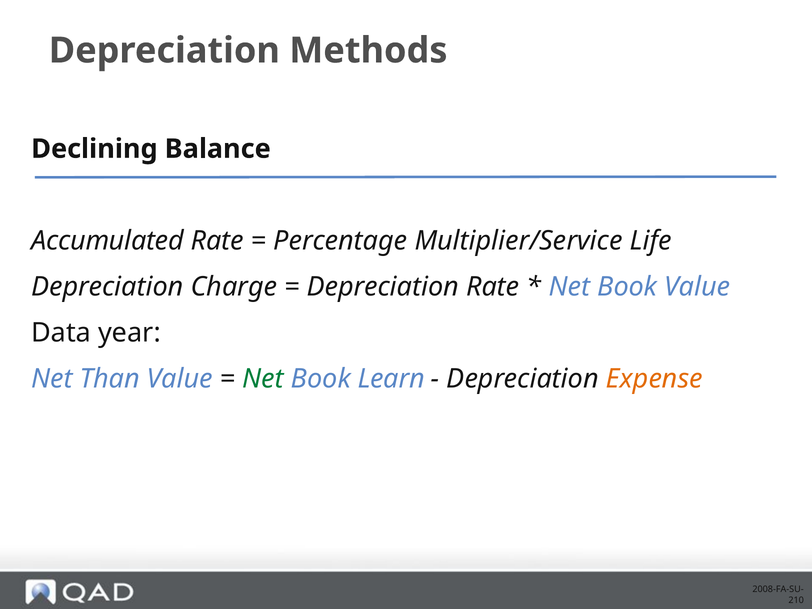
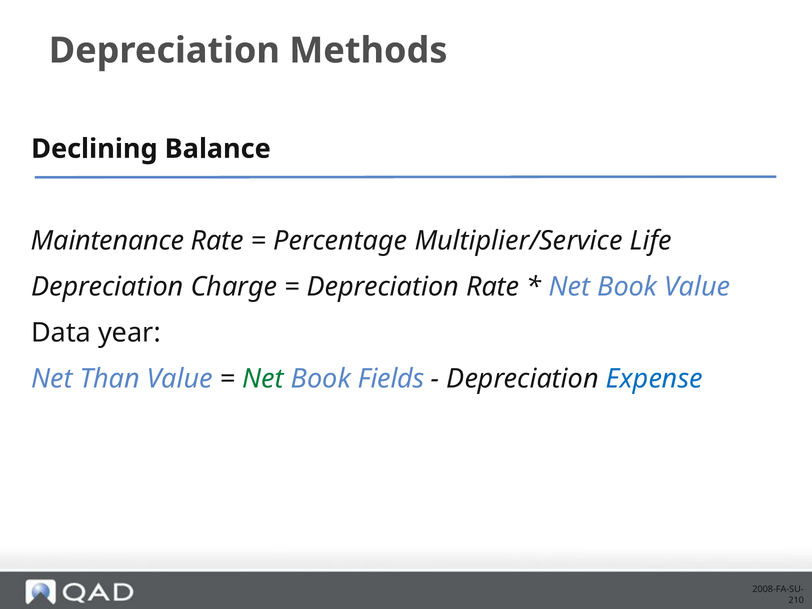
Accumulated: Accumulated -> Maintenance
Learn: Learn -> Fields
Expense colour: orange -> blue
